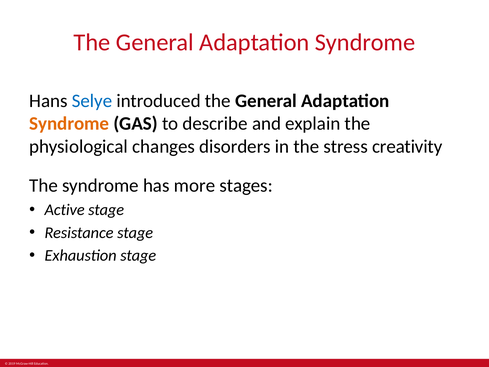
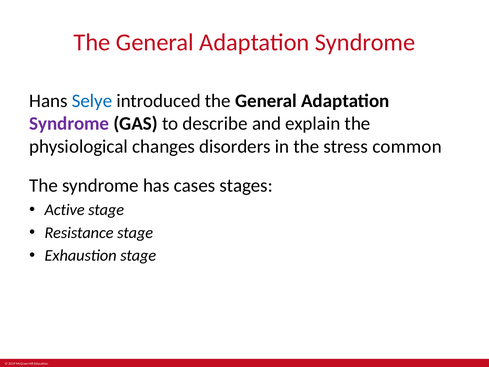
Syndrome at (69, 124) colour: orange -> purple
creativity: creativity -> common
more: more -> cases
